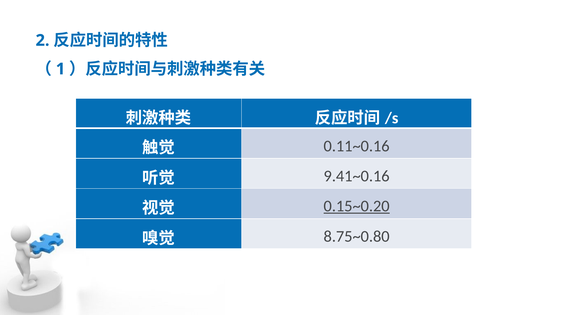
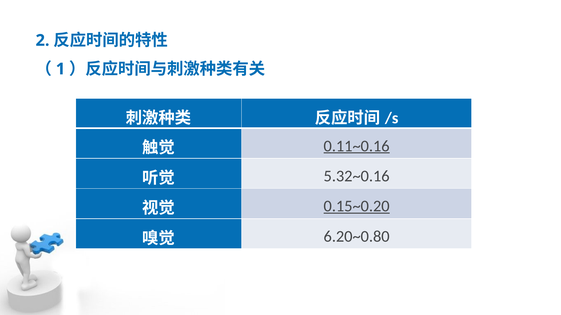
0.11~0.16 underline: none -> present
9.41~0.16: 9.41~0.16 -> 5.32~0.16
8.75~0.80: 8.75~0.80 -> 6.20~0.80
